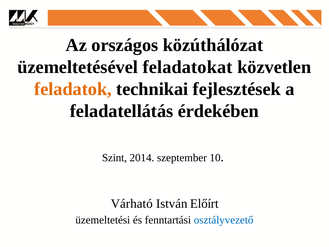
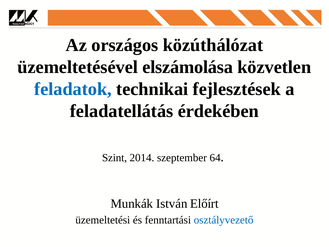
feladatokat: feladatokat -> elszámolása
feladatok colour: orange -> blue
10: 10 -> 64
Várható: Várható -> Munkák
